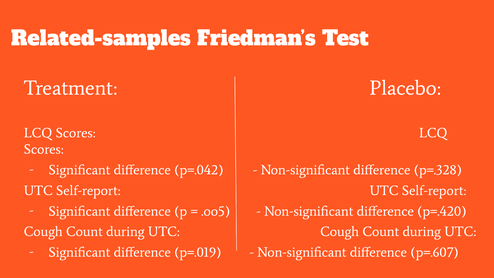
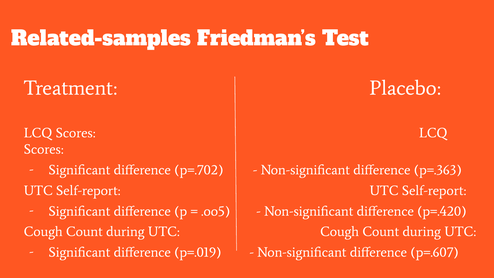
p=.042: p=.042 -> p=.702
p=.328: p=.328 -> p=.363
